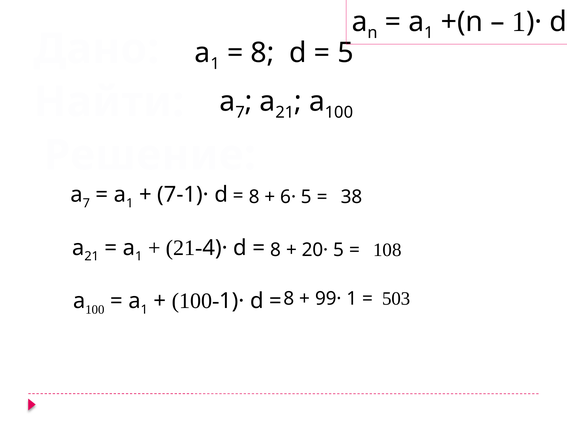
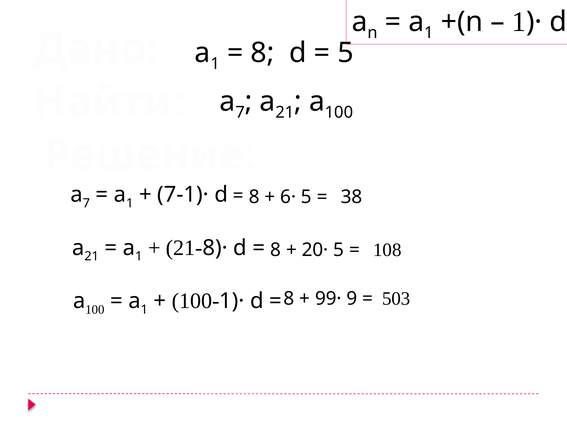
4)·: 4)· -> 8)·
99· 1: 1 -> 9
